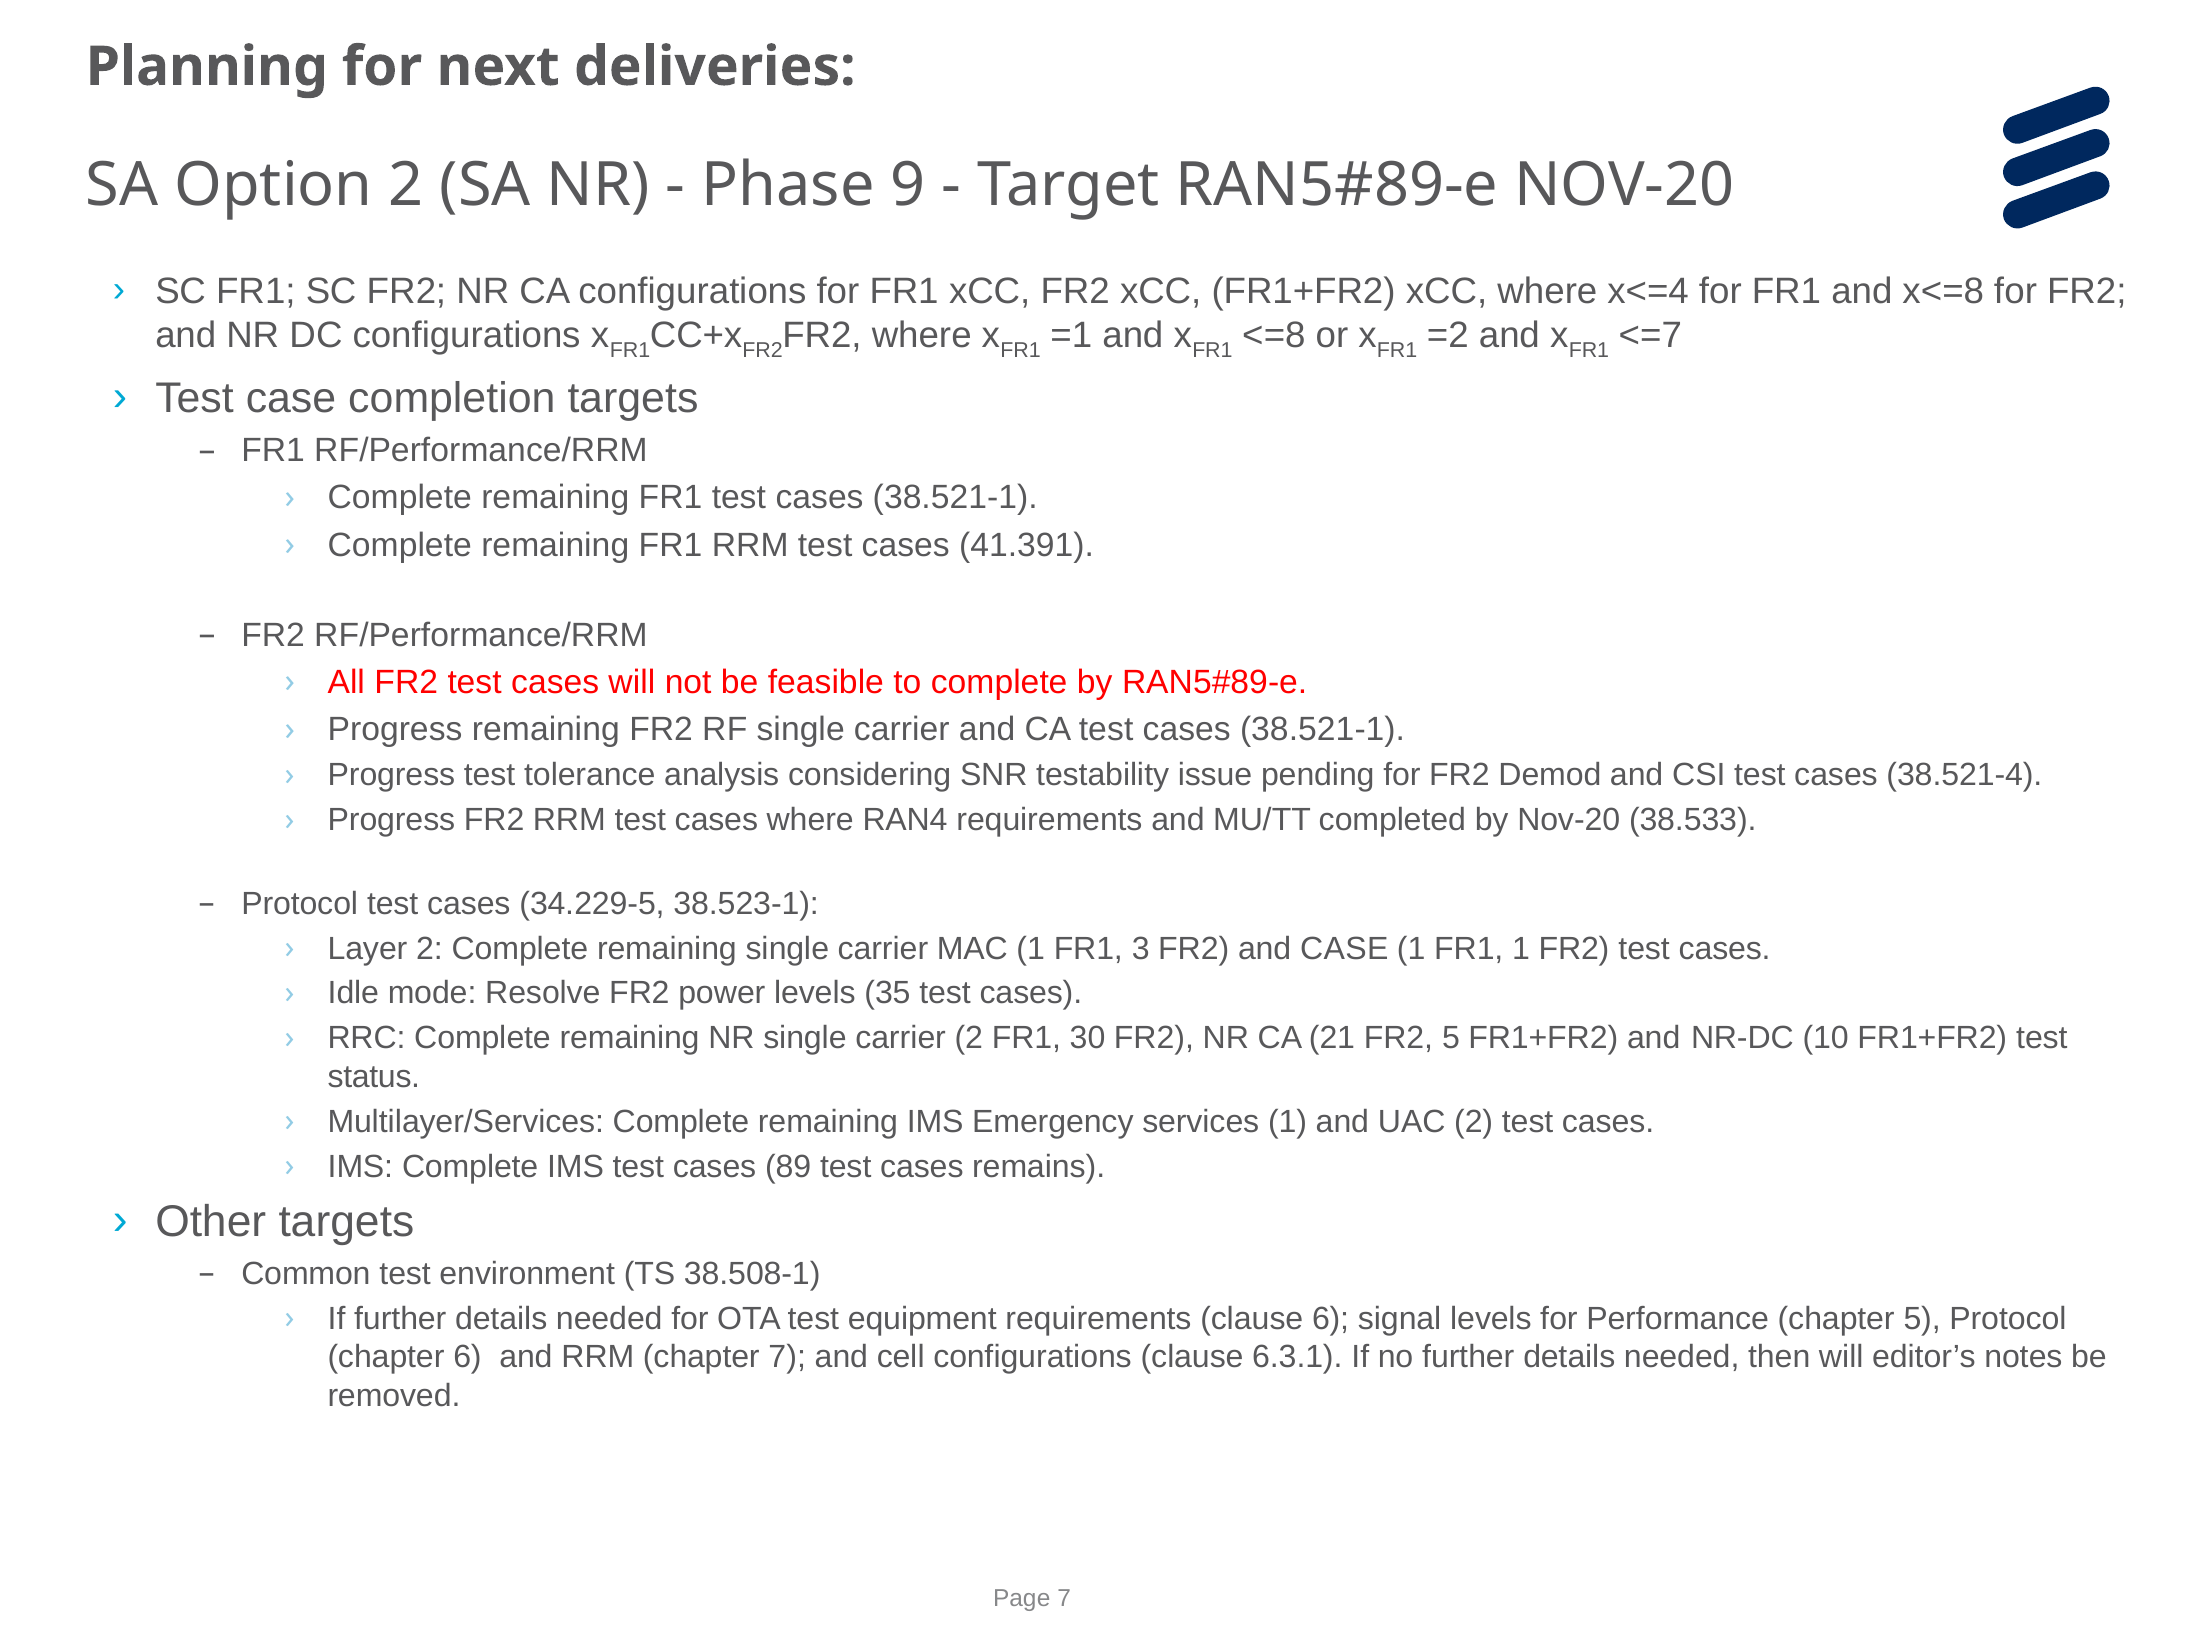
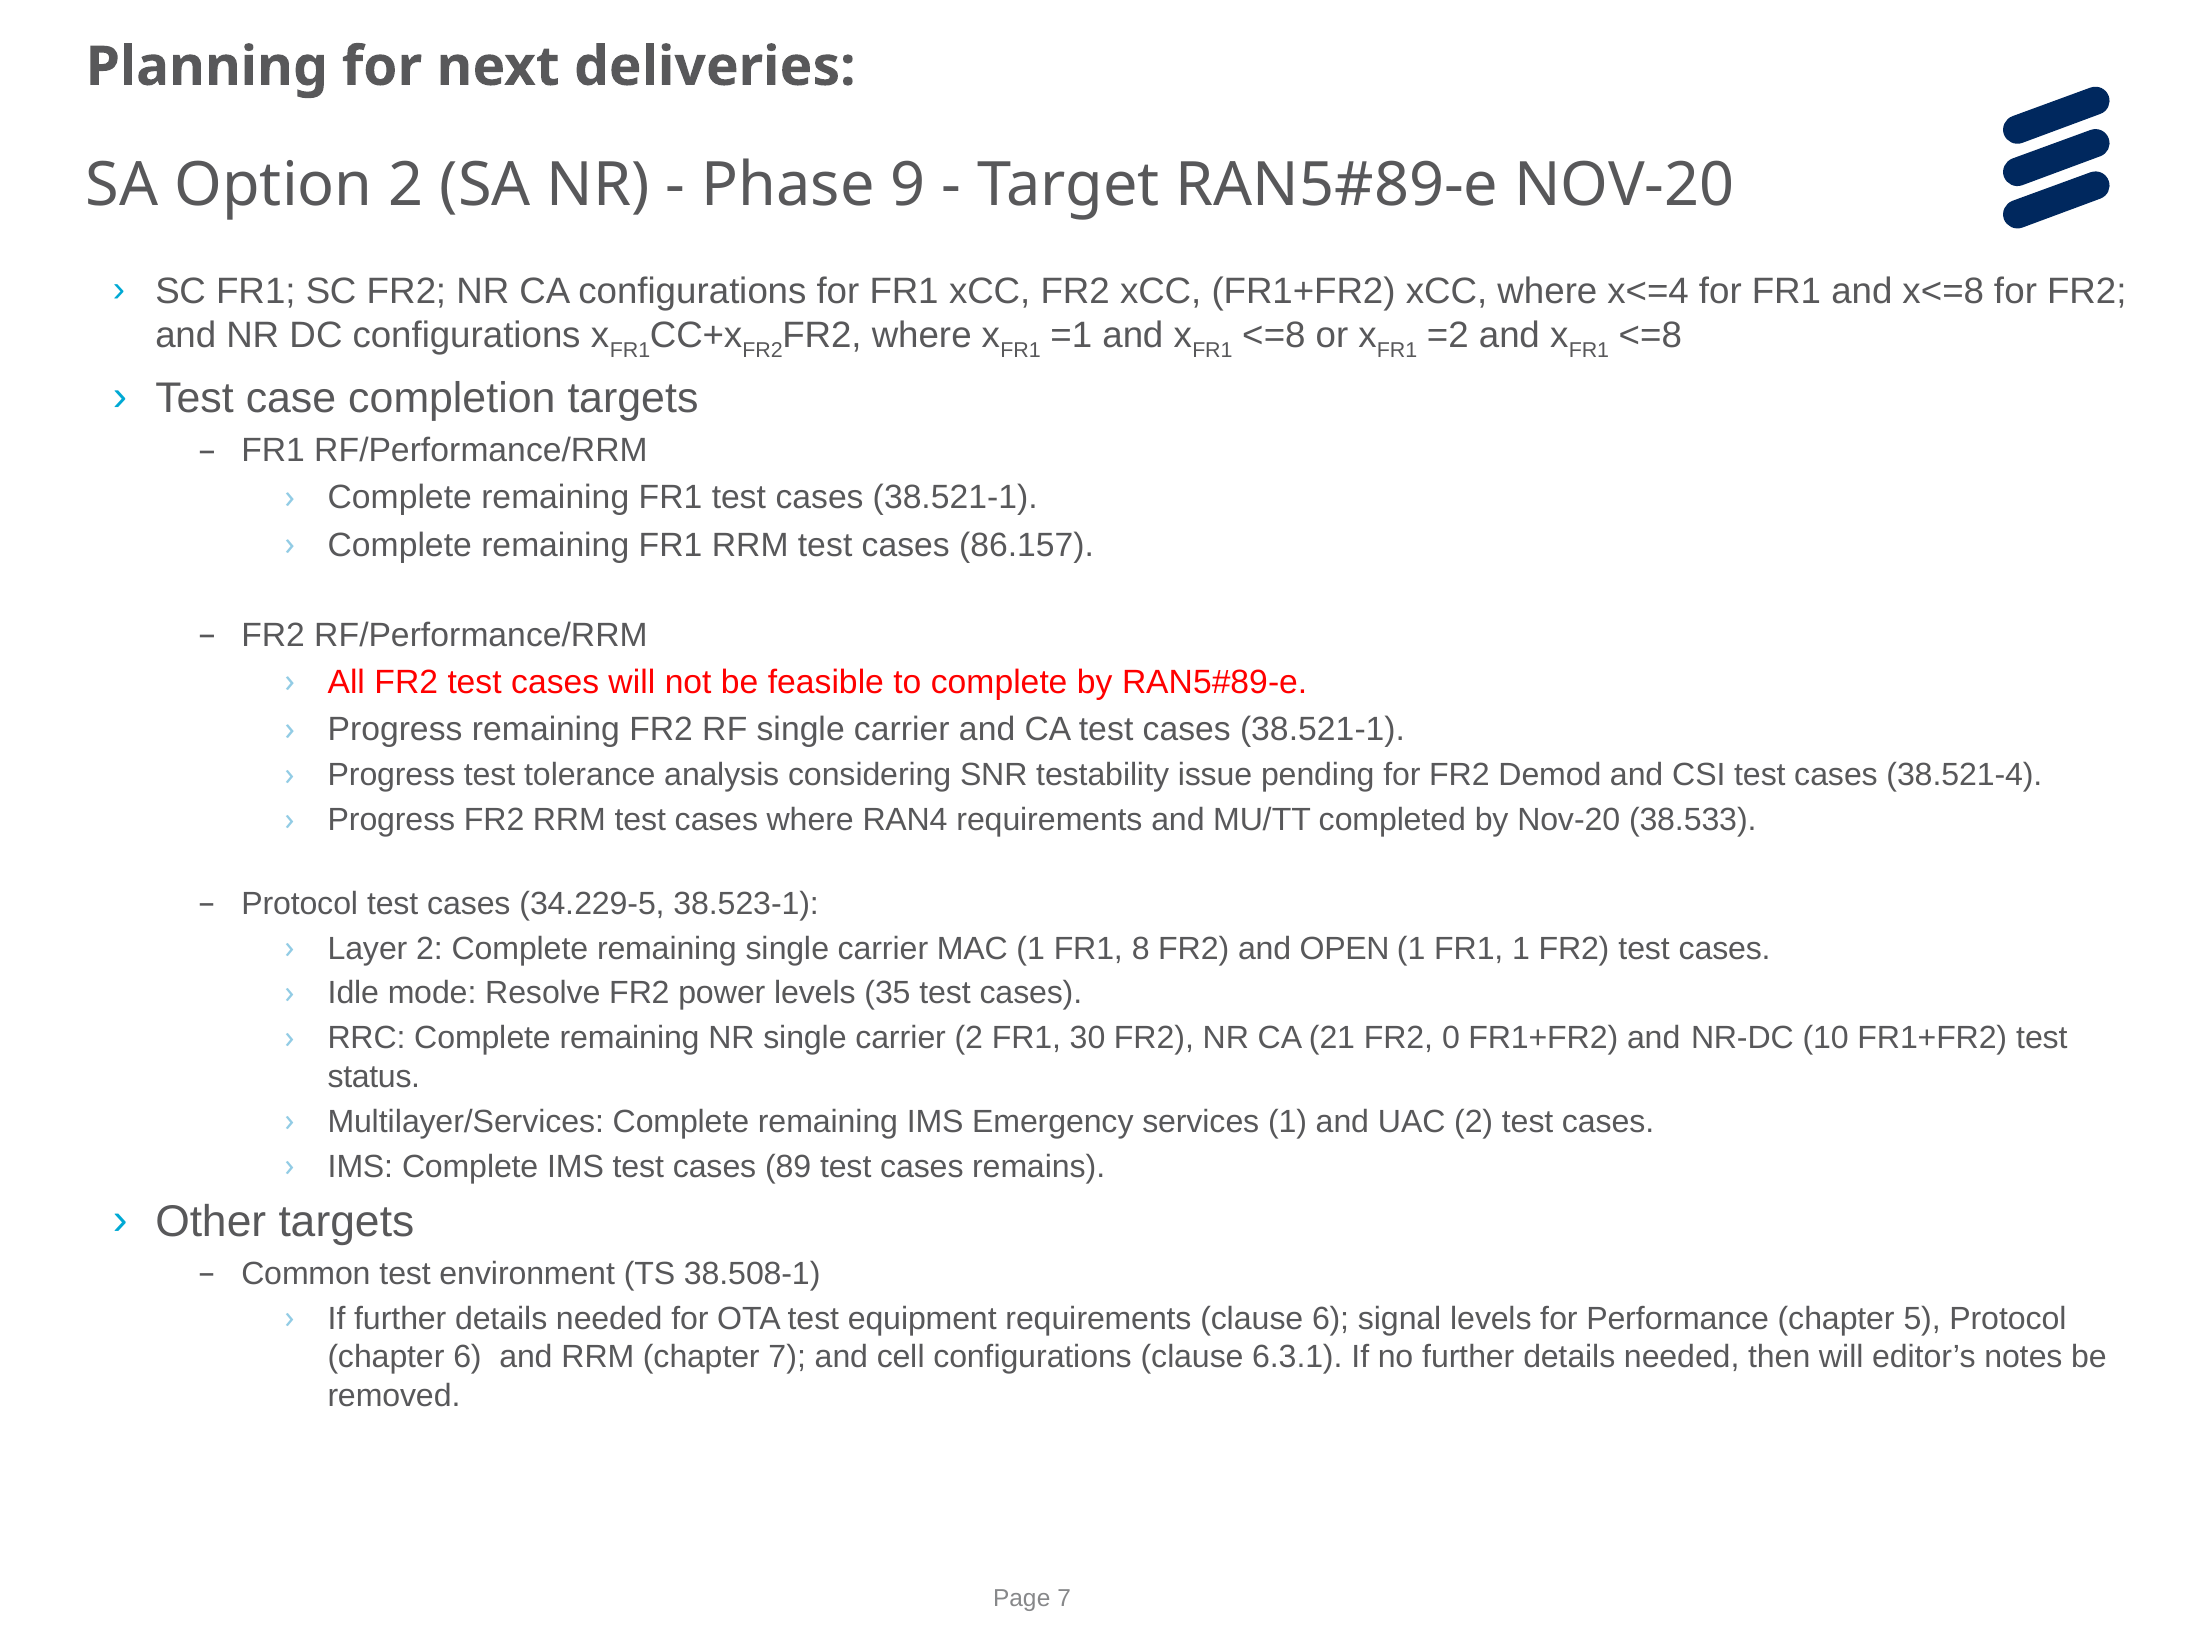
<=7 at (1650, 336): <=7 -> <=8
41.391: 41.391 -> 86.157
3: 3 -> 8
and CASE: CASE -> OPEN
FR2 5: 5 -> 0
